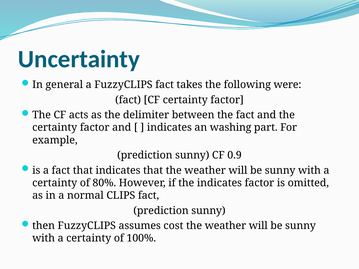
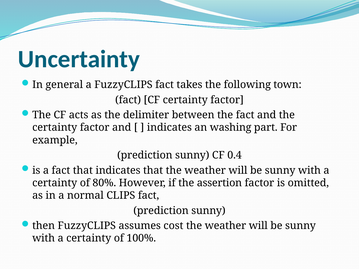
were: were -> town
0.9: 0.9 -> 0.4
the indicates: indicates -> assertion
